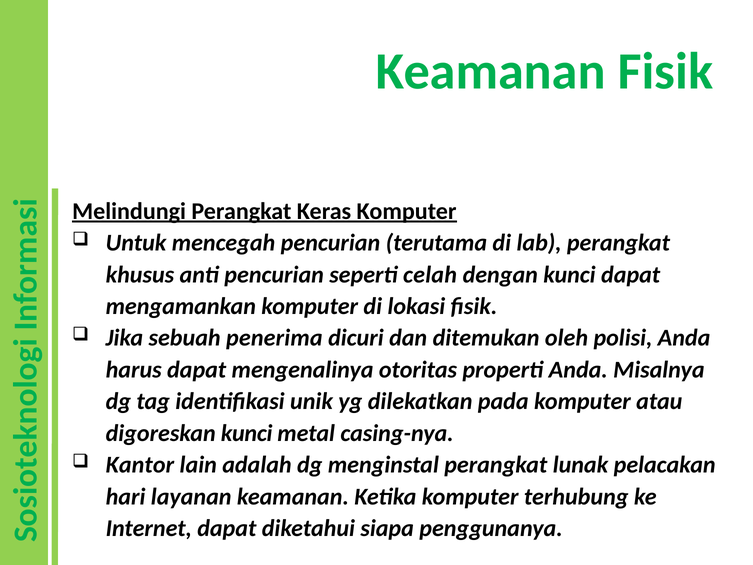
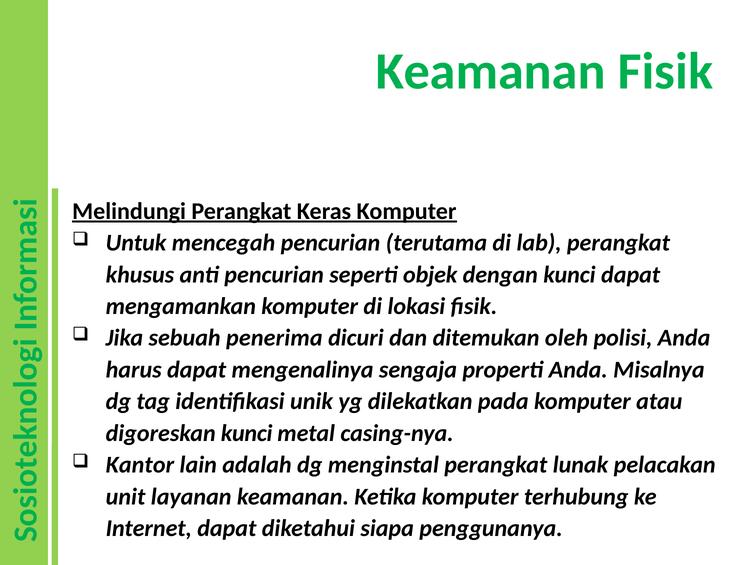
celah: celah -> objek
otoritas: otoritas -> sengaja
hari: hari -> unit
